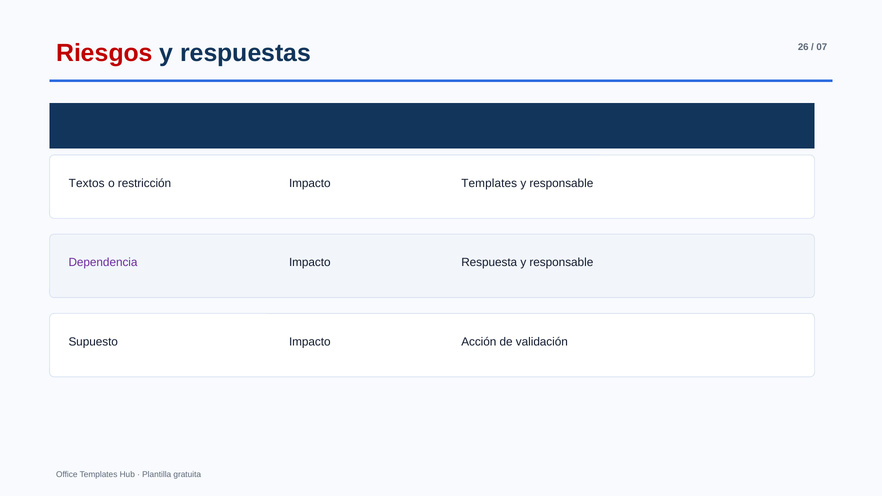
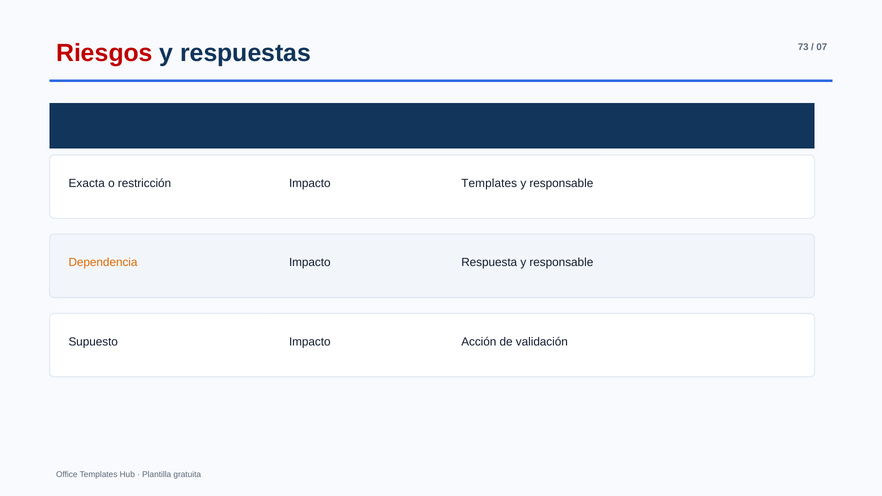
26: 26 -> 73
Textos: Textos -> Exacta
Dependencia colour: purple -> orange
